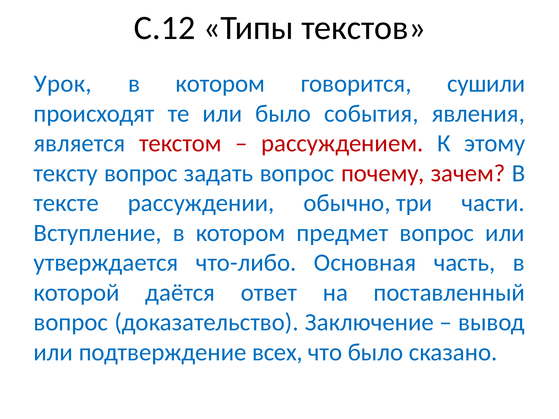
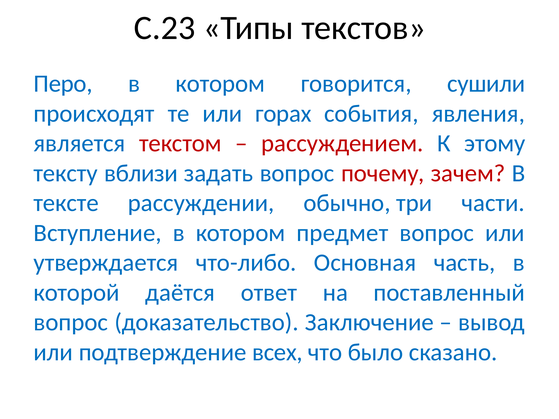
С.12: С.12 -> С.23
Урок: Урок -> Перо
или было: было -> горах
тексту вопрос: вопрос -> вблизи
